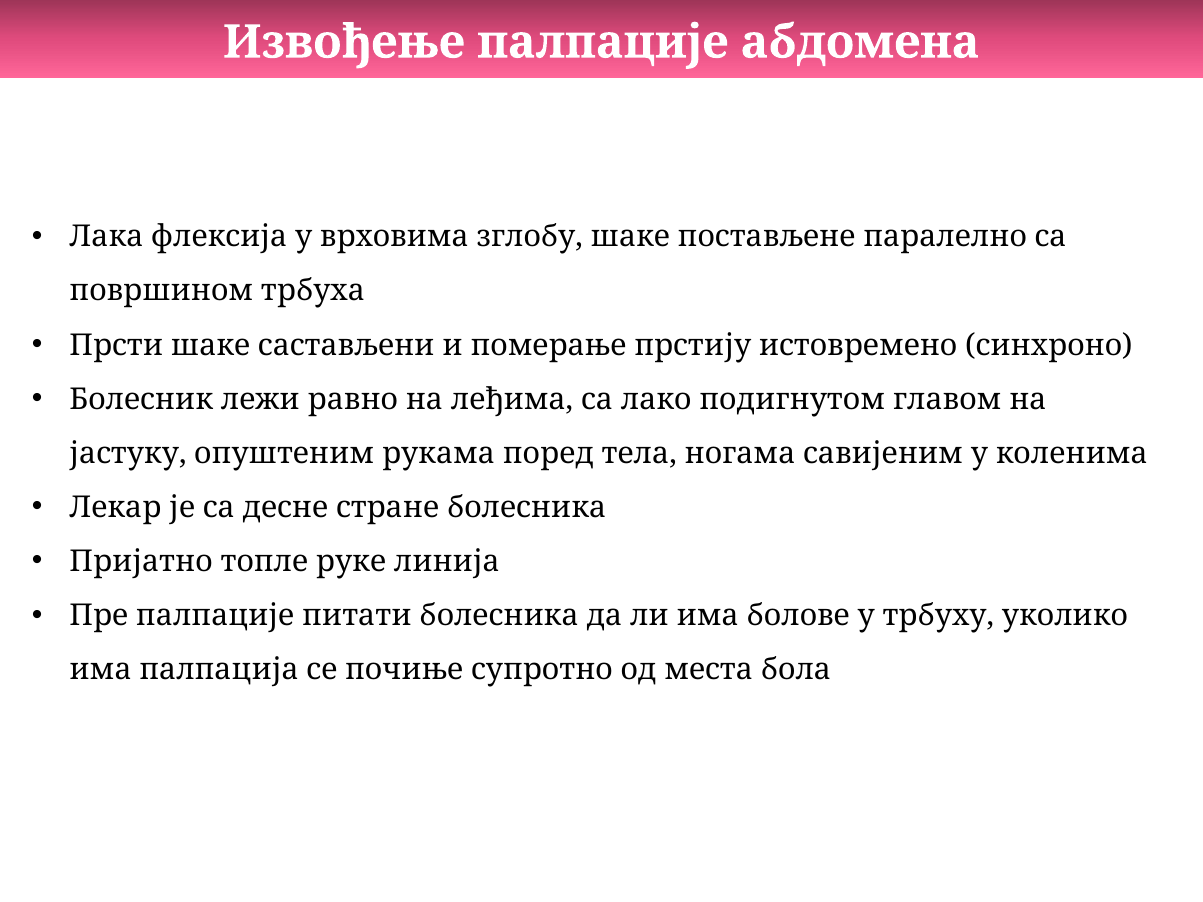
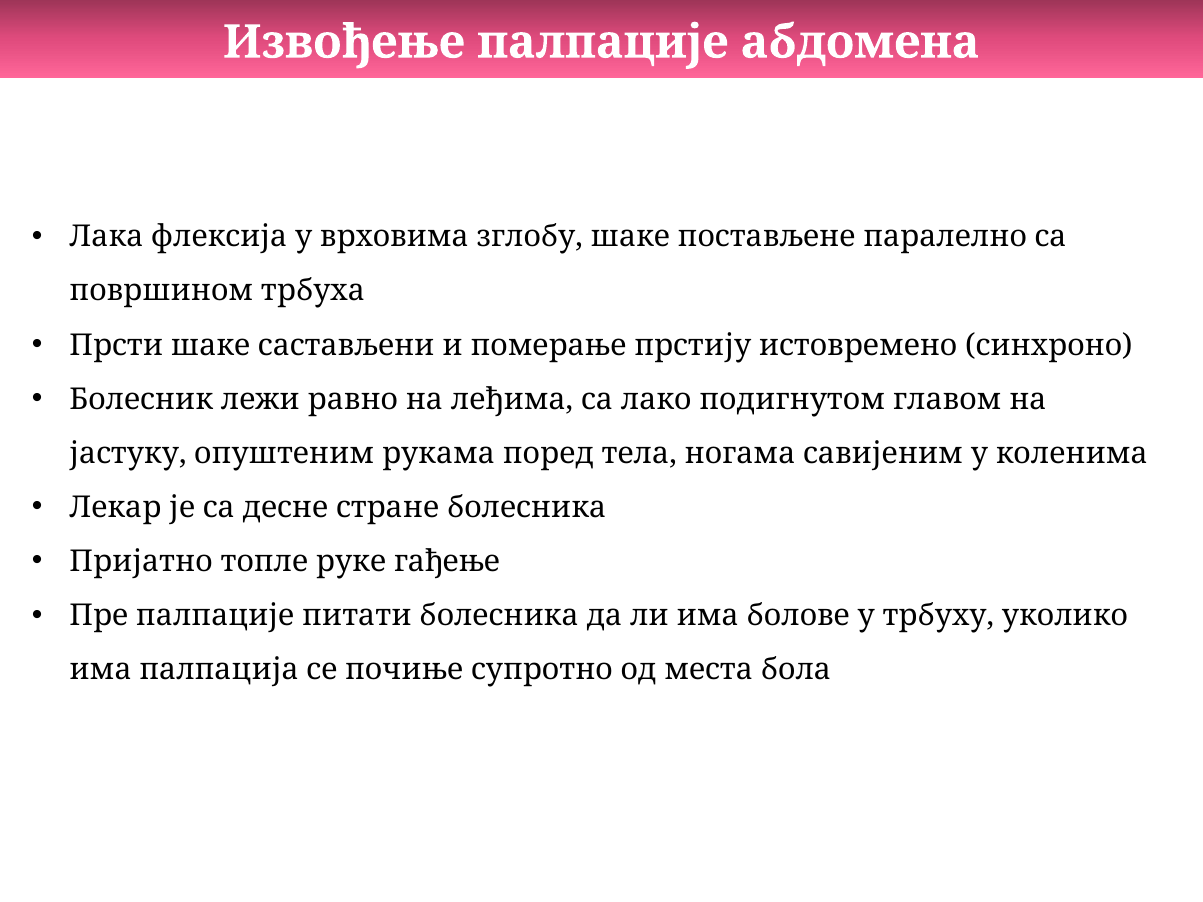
линија: линија -> гађење
